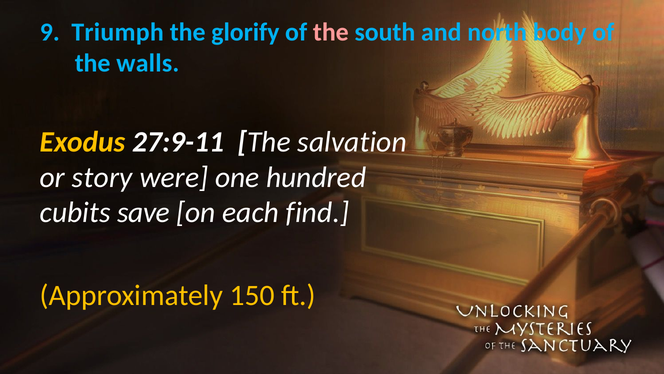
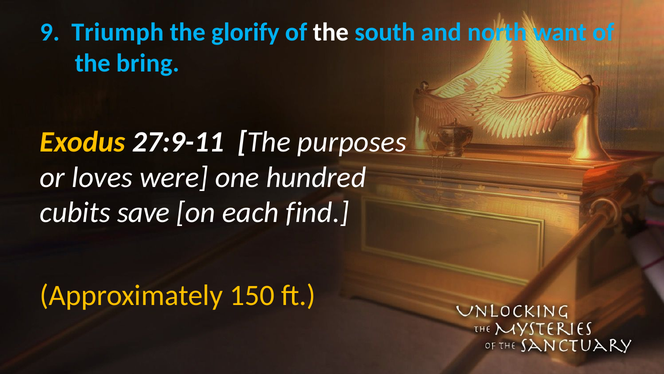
the at (331, 32) colour: pink -> white
body: body -> want
walls: walls -> bring
salvation: salvation -> purposes
story: story -> loves
